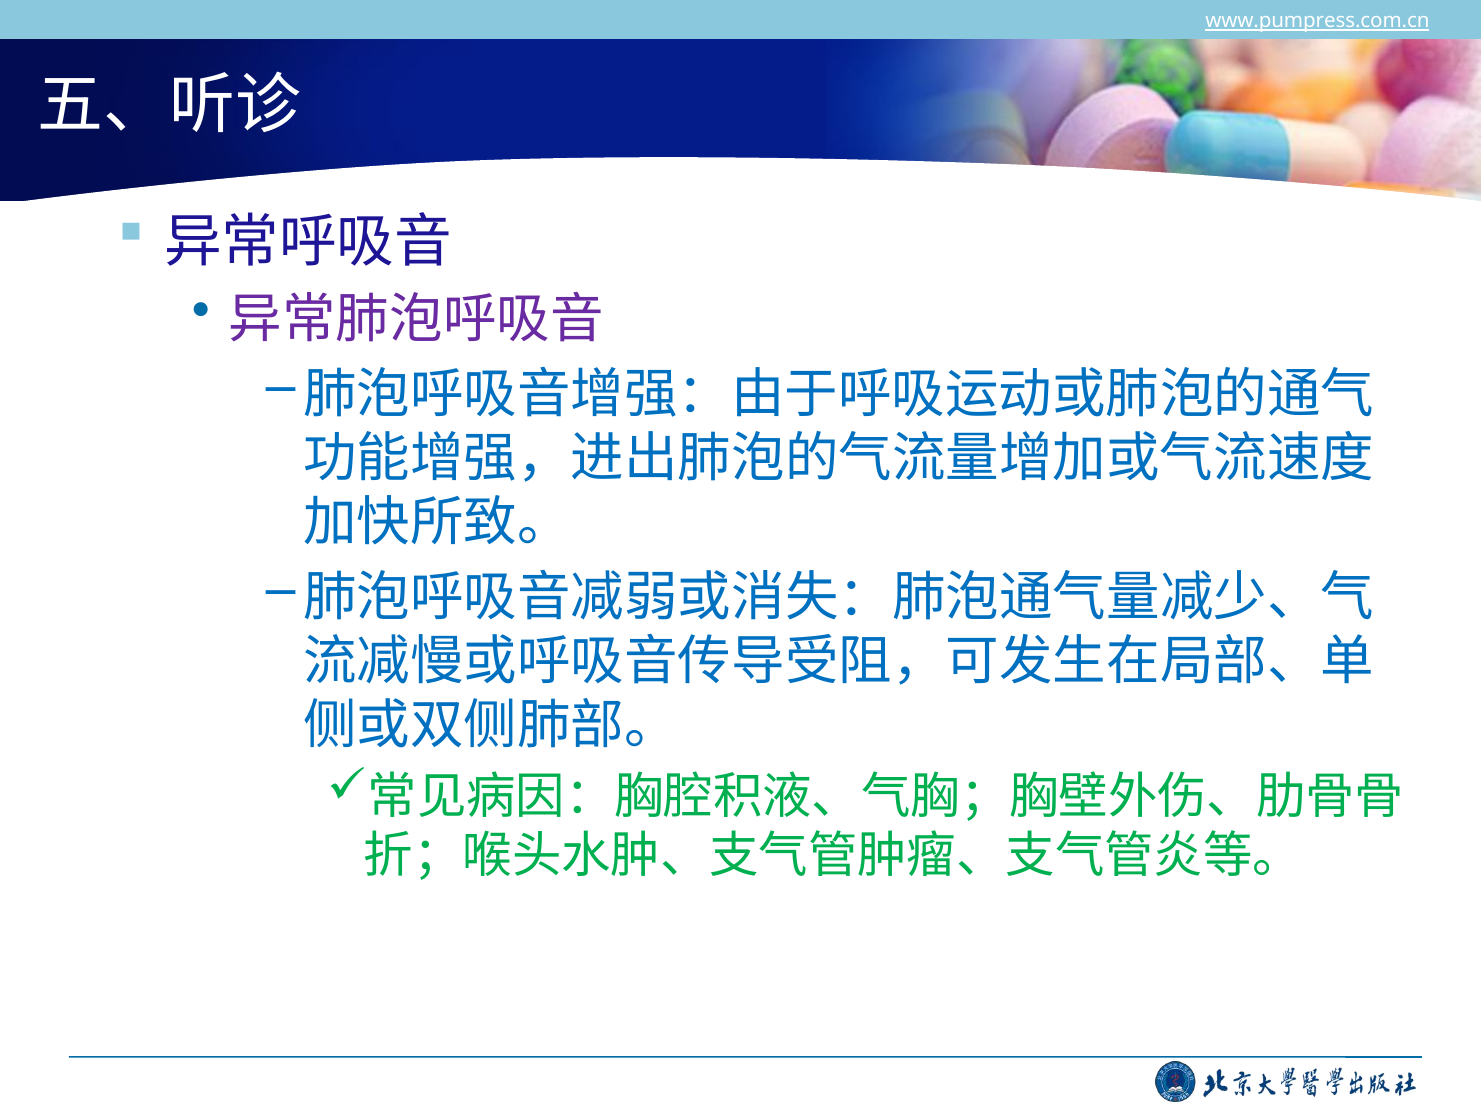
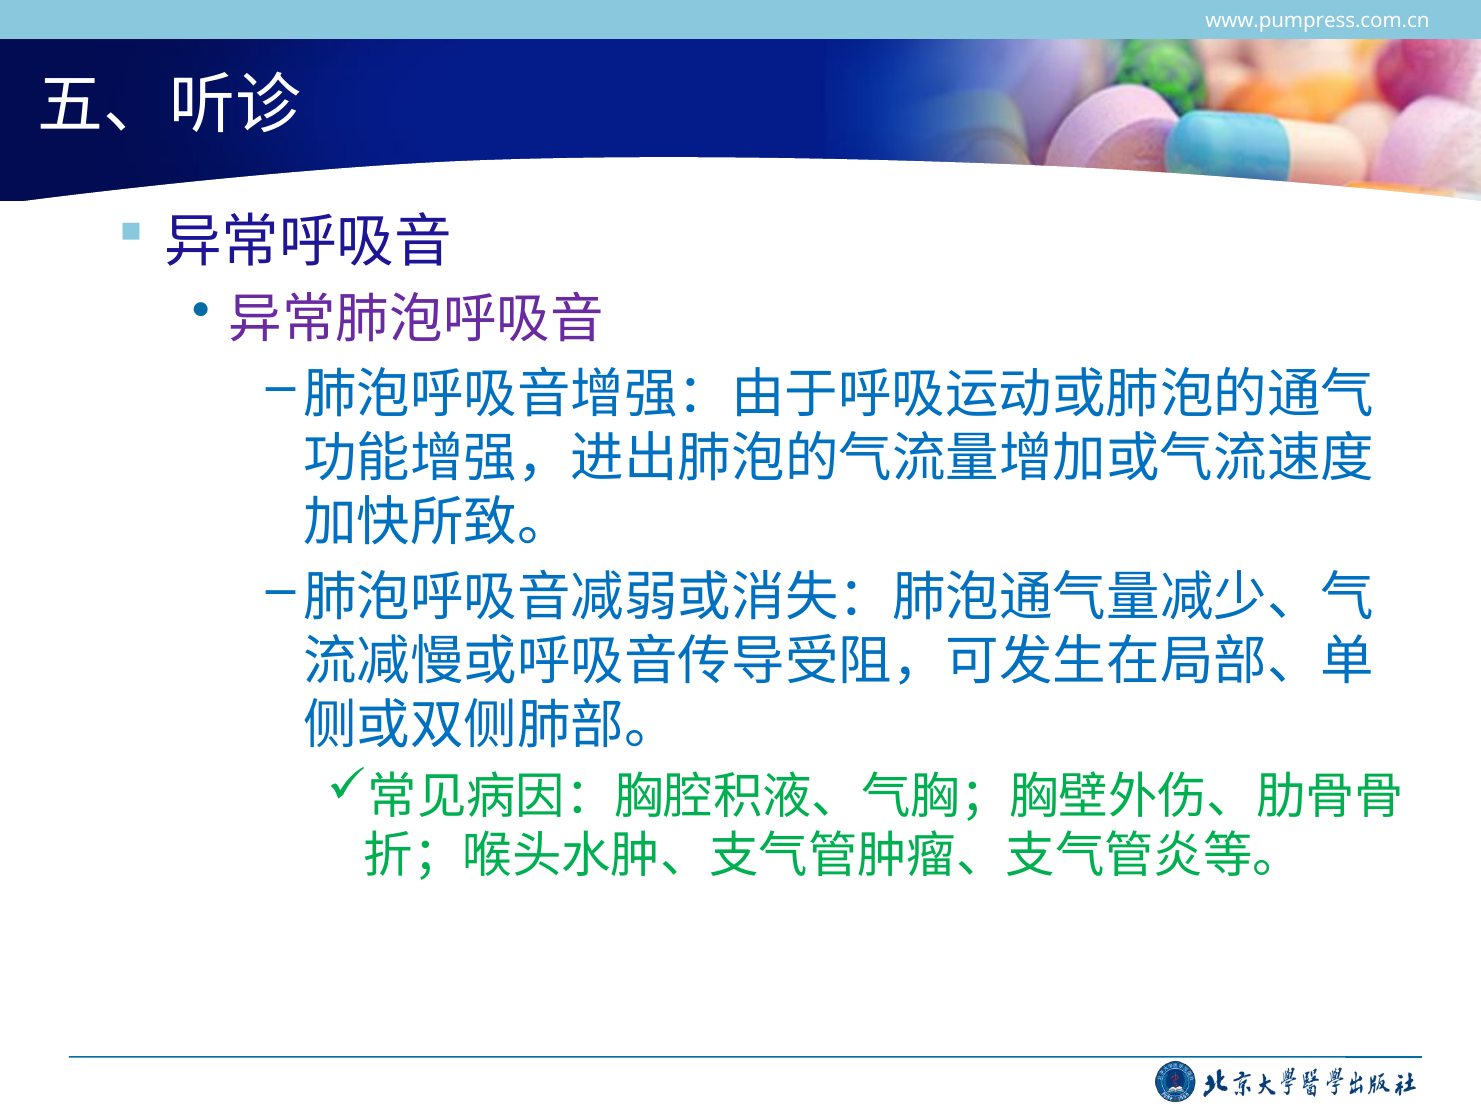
www.pumpress.com.cn underline: present -> none
